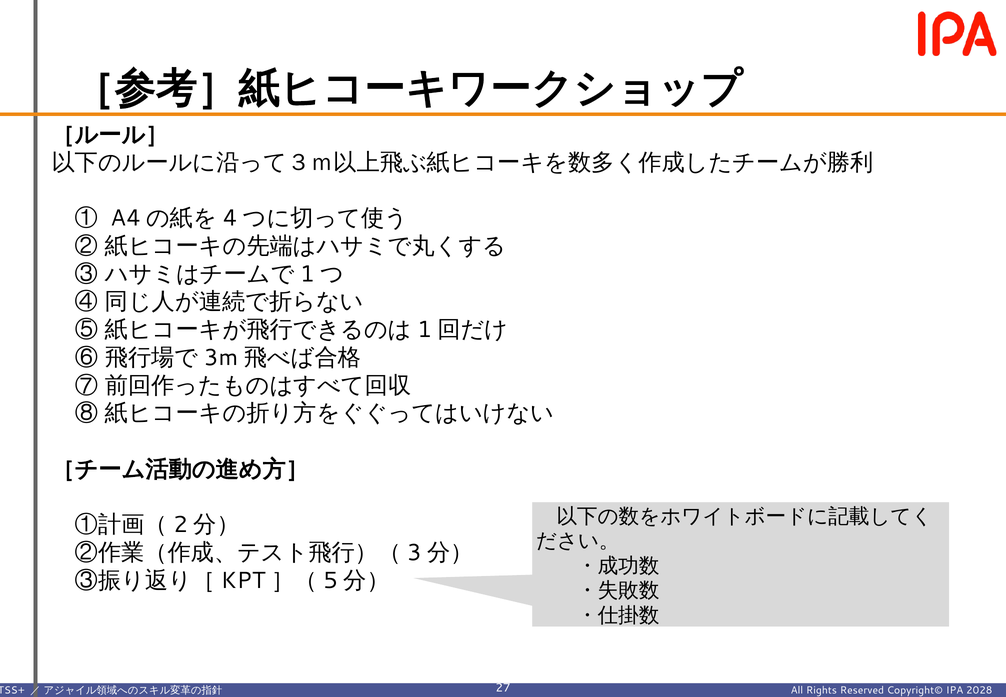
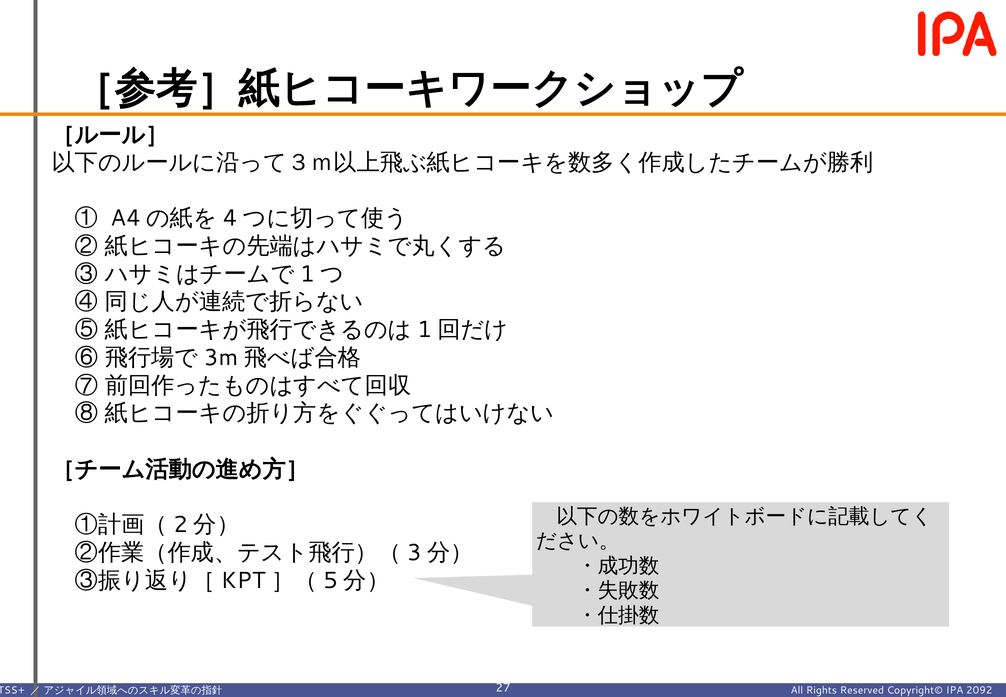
2028: 2028 -> 2092
